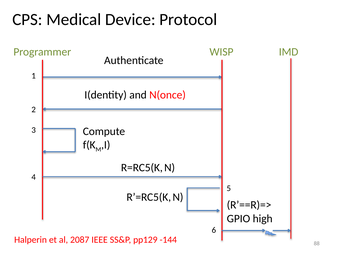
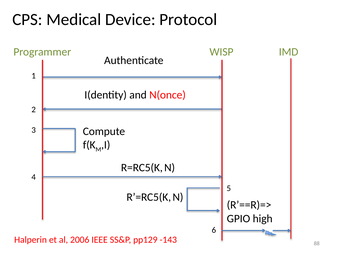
2087: 2087 -> 2006
-144: -144 -> -143
